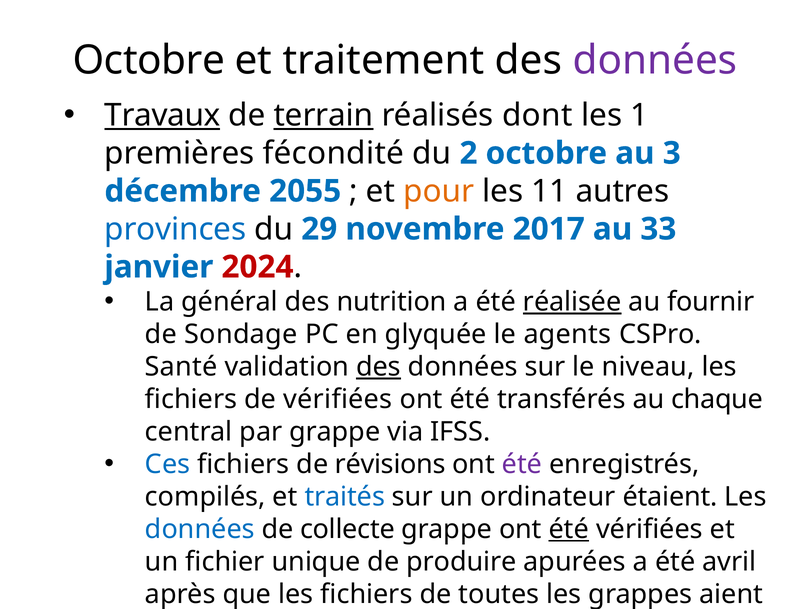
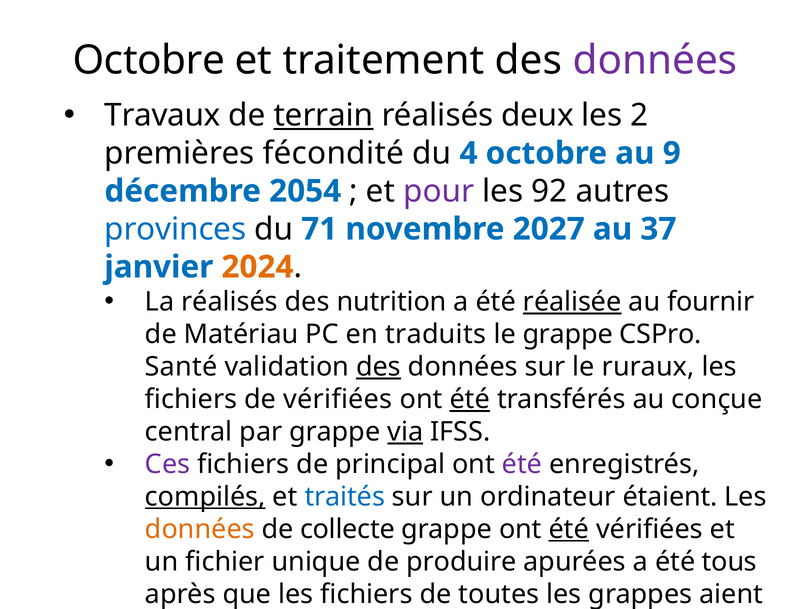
Travaux underline: present -> none
dont: dont -> deux
1: 1 -> 2
2: 2 -> 4
3: 3 -> 9
2055: 2055 -> 2054
pour colour: orange -> purple
11: 11 -> 92
29: 29 -> 71
2017: 2017 -> 2027
33: 33 -> 37
2024 colour: red -> orange
La général: général -> réalisés
Sondage: Sondage -> Matériau
glyquée: glyquée -> traduits
le agents: agents -> grappe
niveau: niveau -> ruraux
été at (470, 399) underline: none -> present
chaque: chaque -> conçue
via underline: none -> present
Ces colour: blue -> purple
révisions: révisions -> principal
compilés underline: none -> present
données at (200, 529) colour: blue -> orange
avril: avril -> tous
